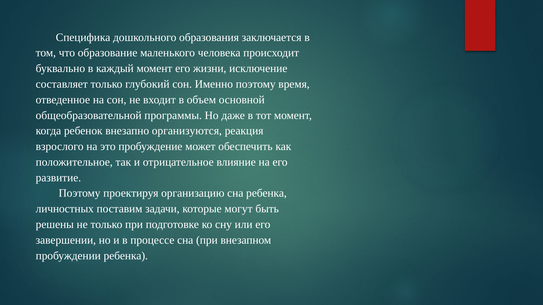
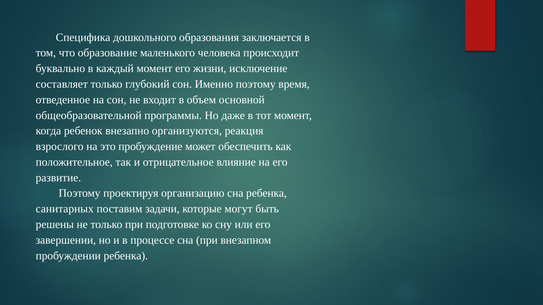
личностных: личностных -> санитарных
